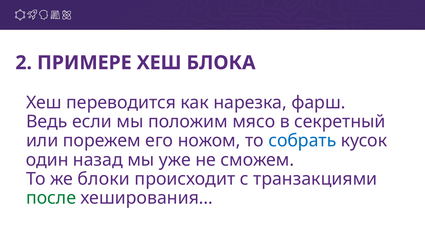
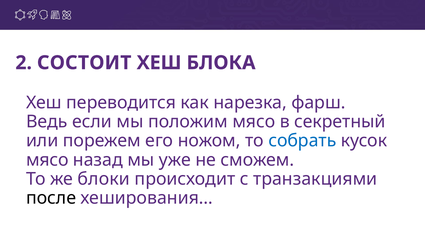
ПРИМЕРЕ: ПРИМЕРЕ -> СОСТОИТ
один at (47, 160): один -> мясо
после colour: green -> black
